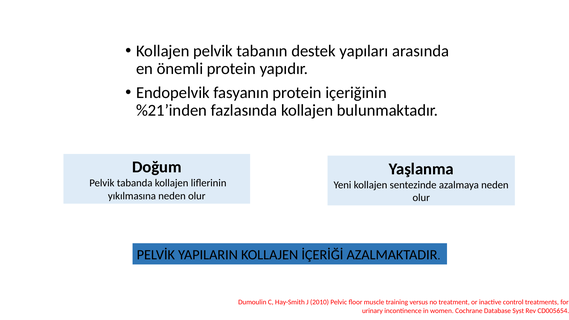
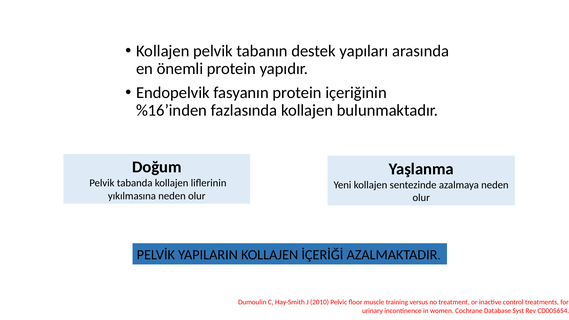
%21’inden: %21’inden -> %16’inden
